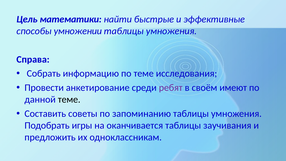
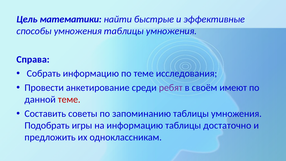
способы умножении: умножении -> умножения
теме at (69, 99) colour: black -> red
на оканчивается: оканчивается -> информацию
заучивания: заучивания -> достаточно
